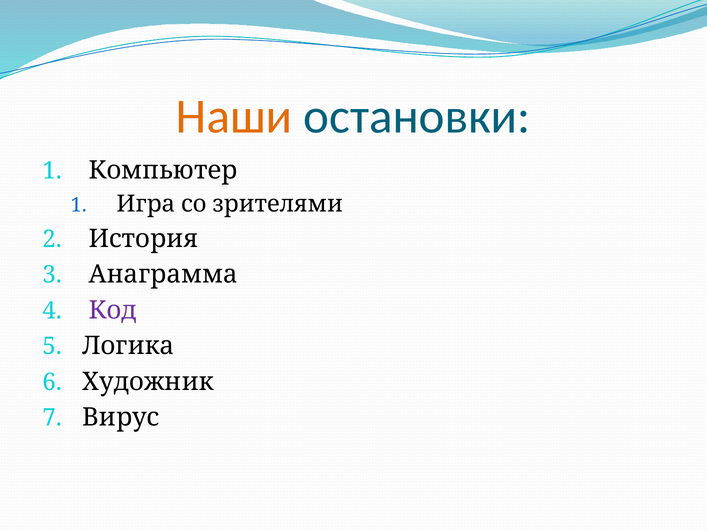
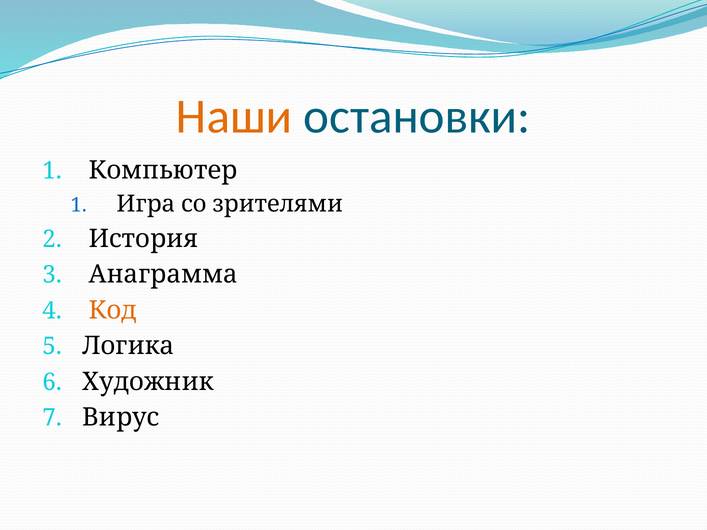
Код colour: purple -> orange
